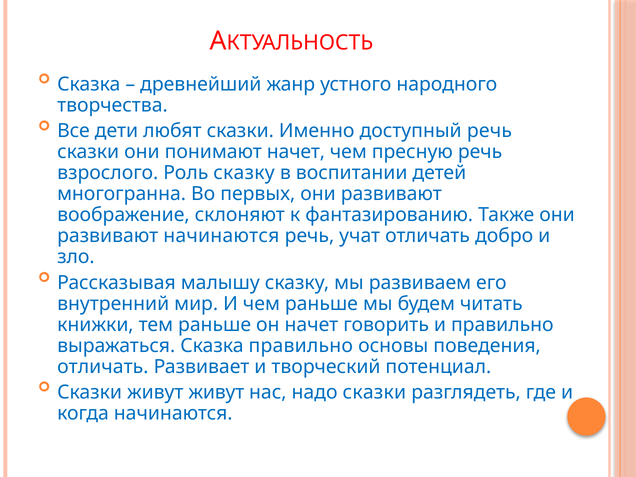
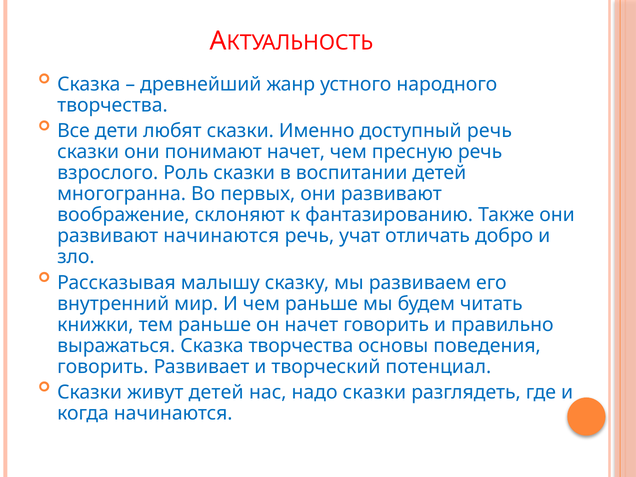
Роль сказку: сказку -> сказки
Сказка правильно: правильно -> творчества
отличать at (103, 367): отличать -> говорить
живут живут: живут -> детей
